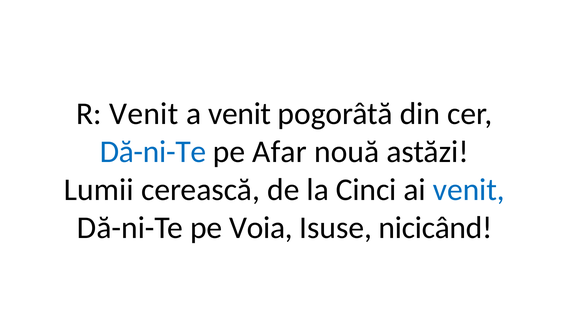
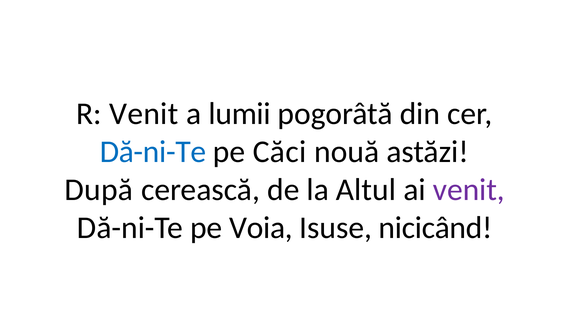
a venit: venit -> lumii
Afar: Afar -> Căci
Lumii: Lumii -> După
Cinci: Cinci -> Altul
venit at (469, 190) colour: blue -> purple
